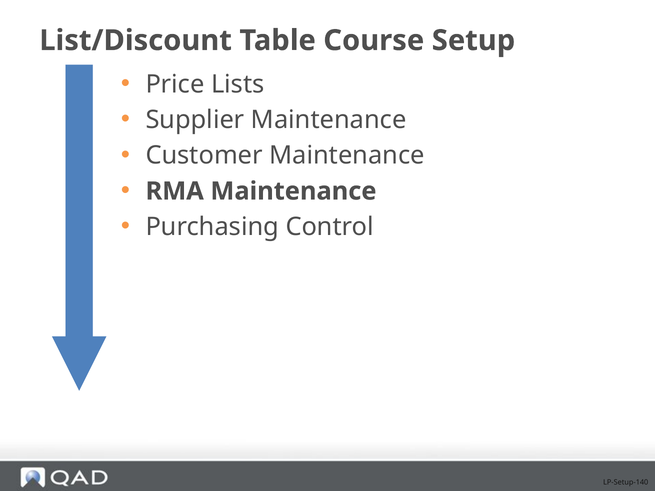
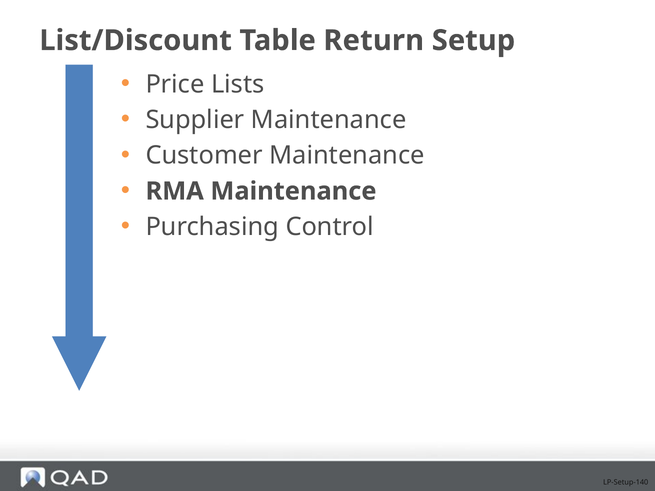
Course: Course -> Return
